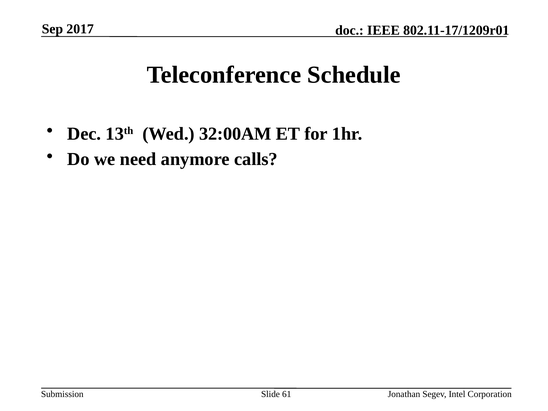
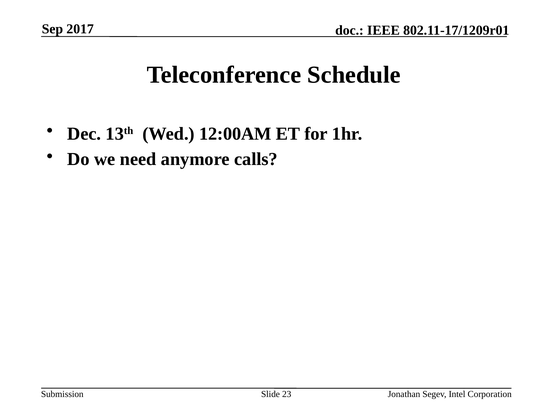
32:00AM: 32:00AM -> 12:00AM
61: 61 -> 23
